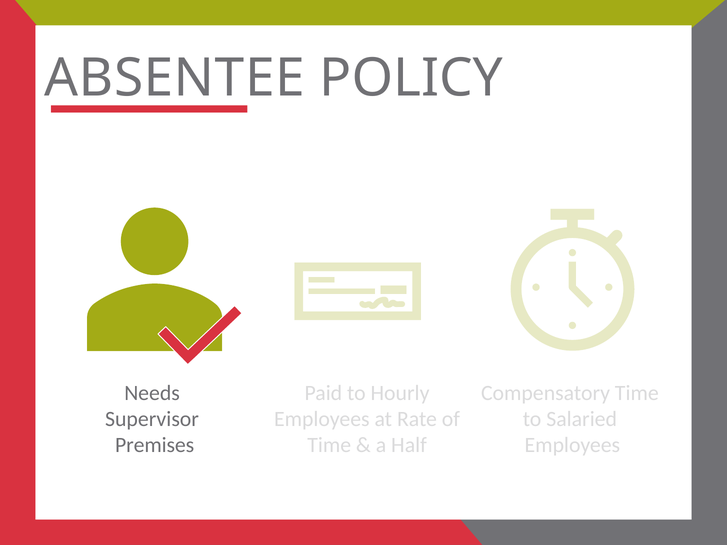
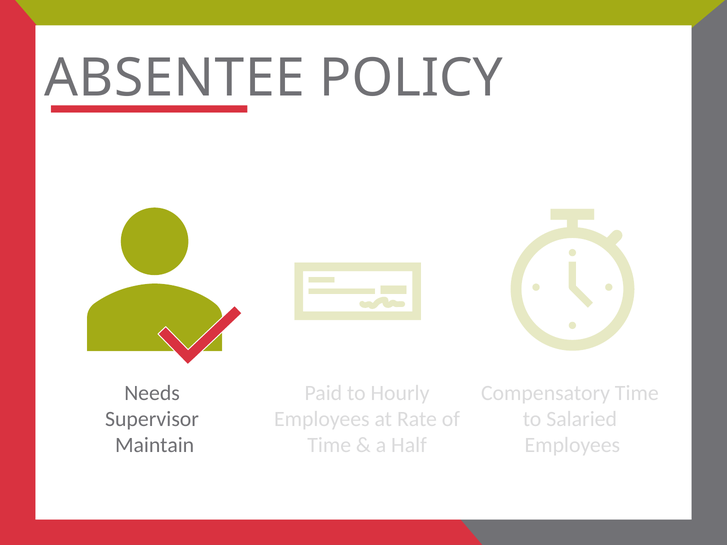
Premises: Premises -> Maintain
